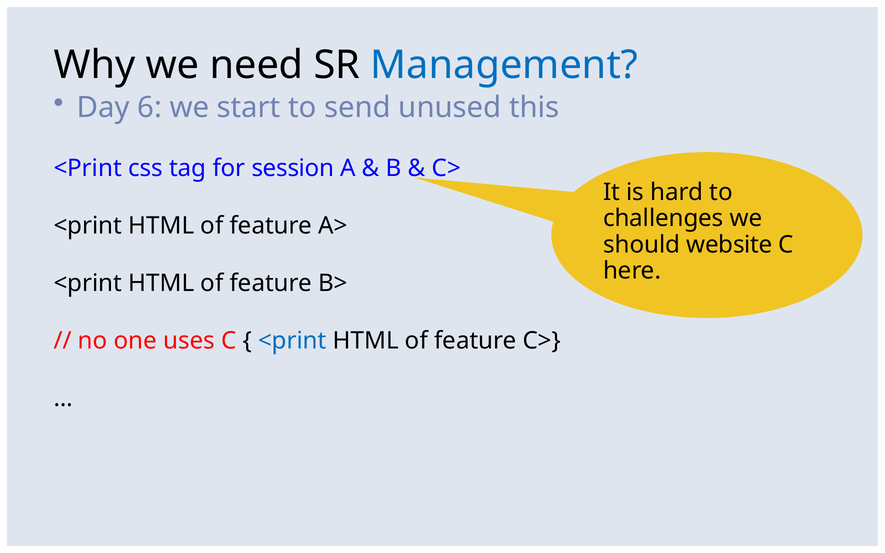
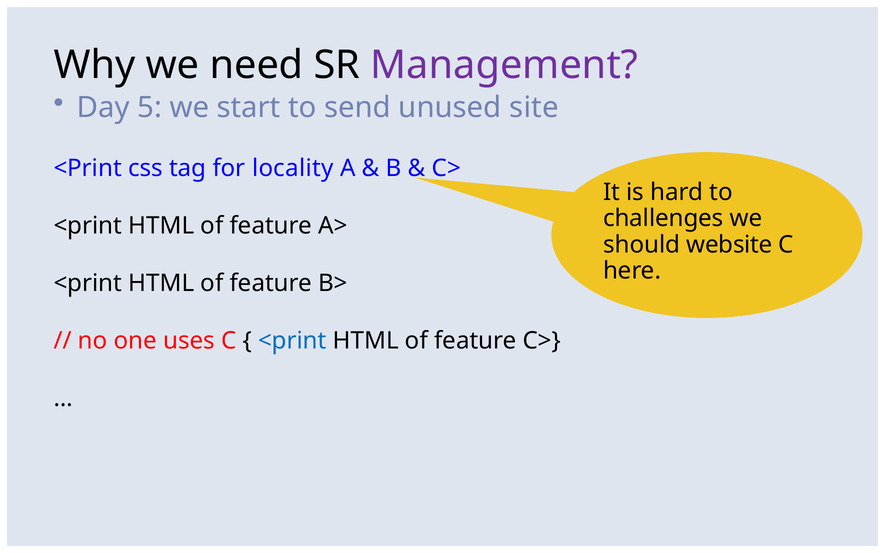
Management colour: blue -> purple
6: 6 -> 5
this: this -> site
session: session -> locality
